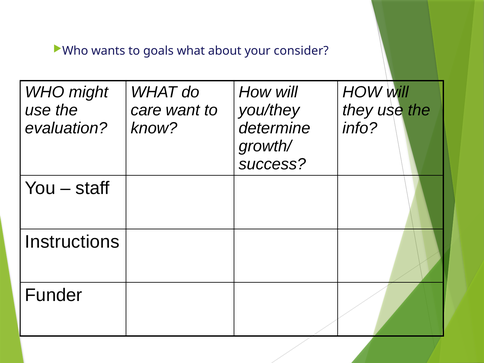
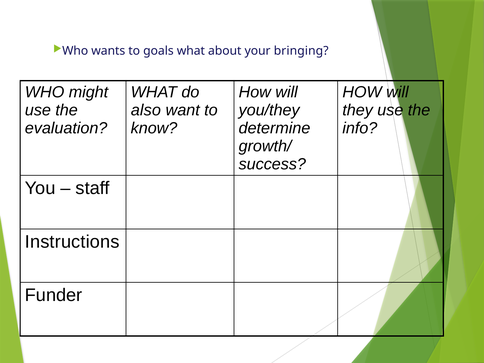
consider: consider -> bringing
care: care -> also
